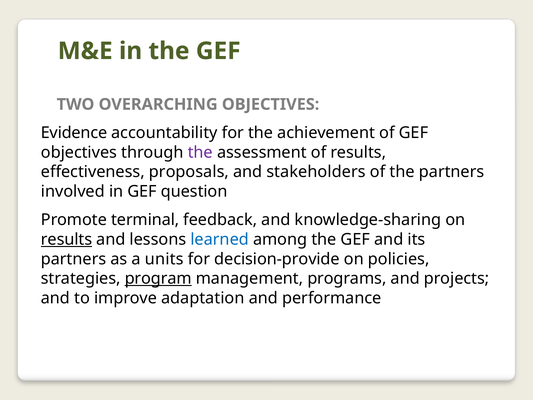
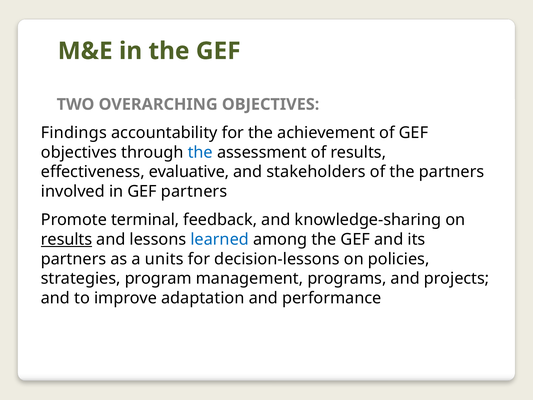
Evidence: Evidence -> Findings
the at (200, 152) colour: purple -> blue
proposals: proposals -> evaluative
GEF question: question -> partners
decision-provide: decision-provide -> decision-lessons
program underline: present -> none
